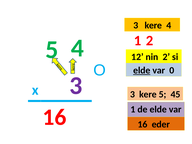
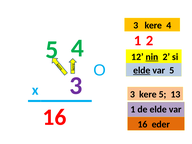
nin underline: none -> present
var 0: 0 -> 5
45: 45 -> 13
